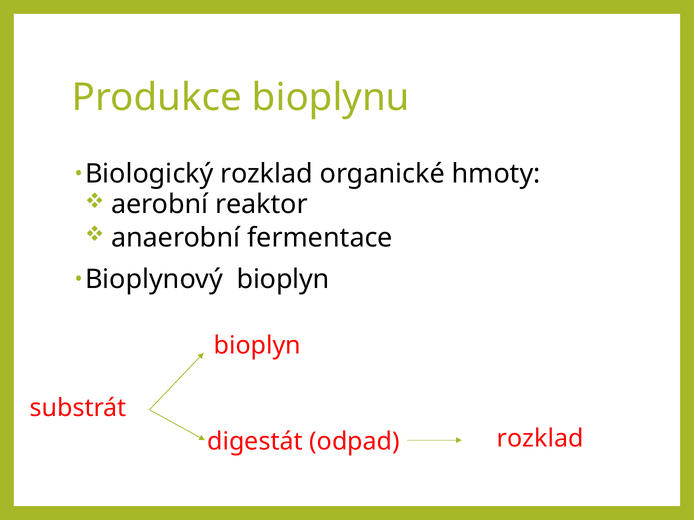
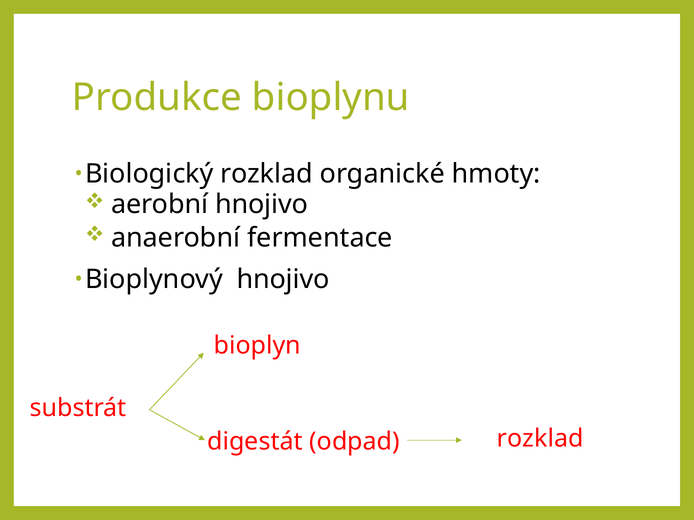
aerobní reaktor: reaktor -> hnojivo
Bioplynový bioplyn: bioplyn -> hnojivo
